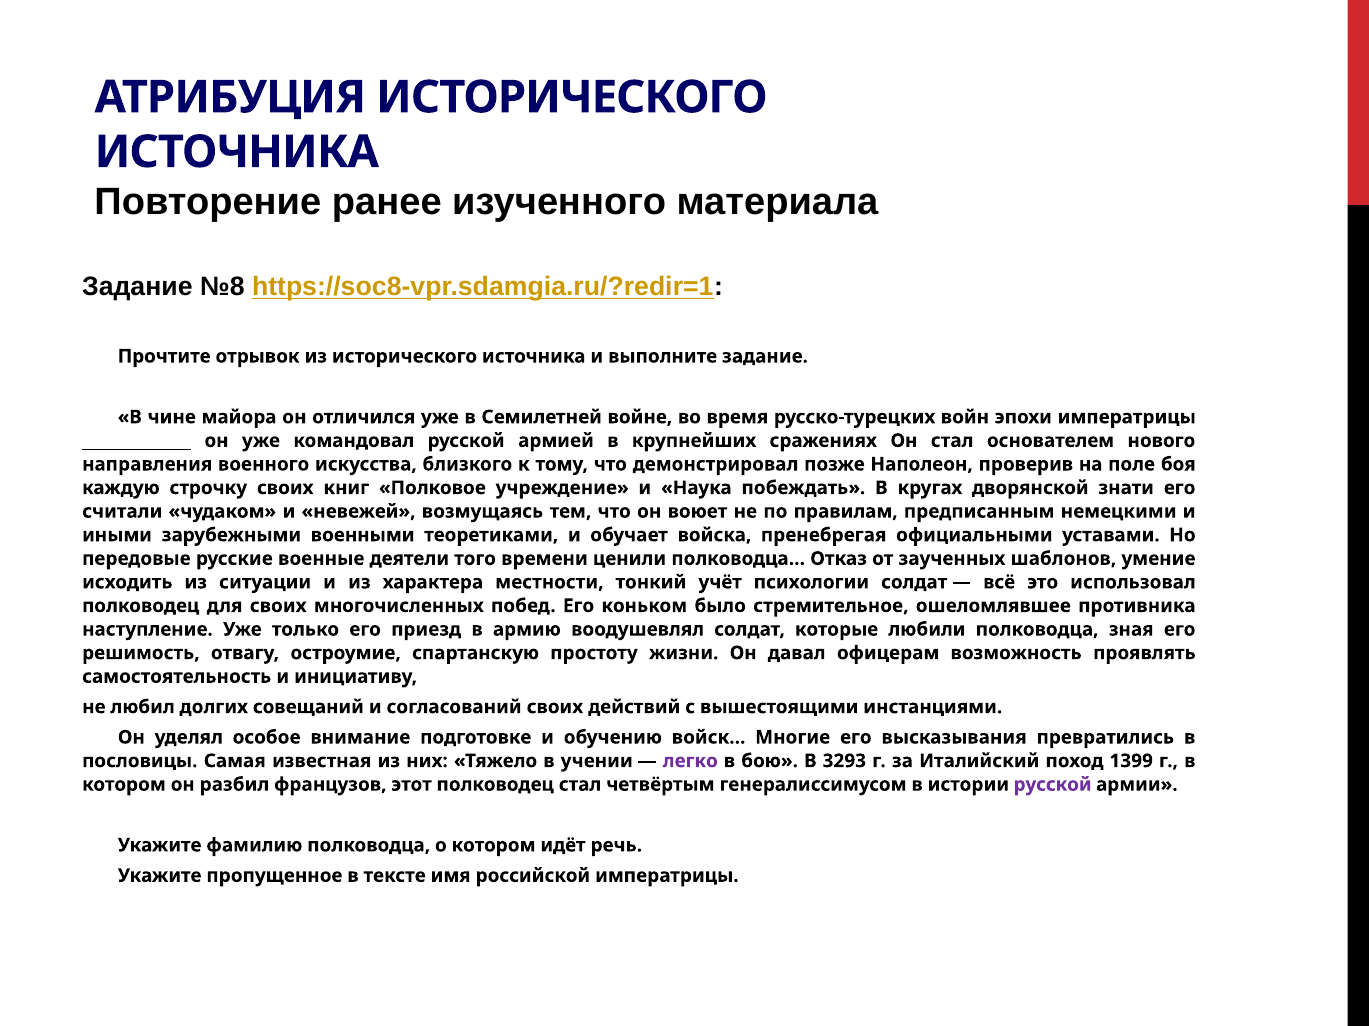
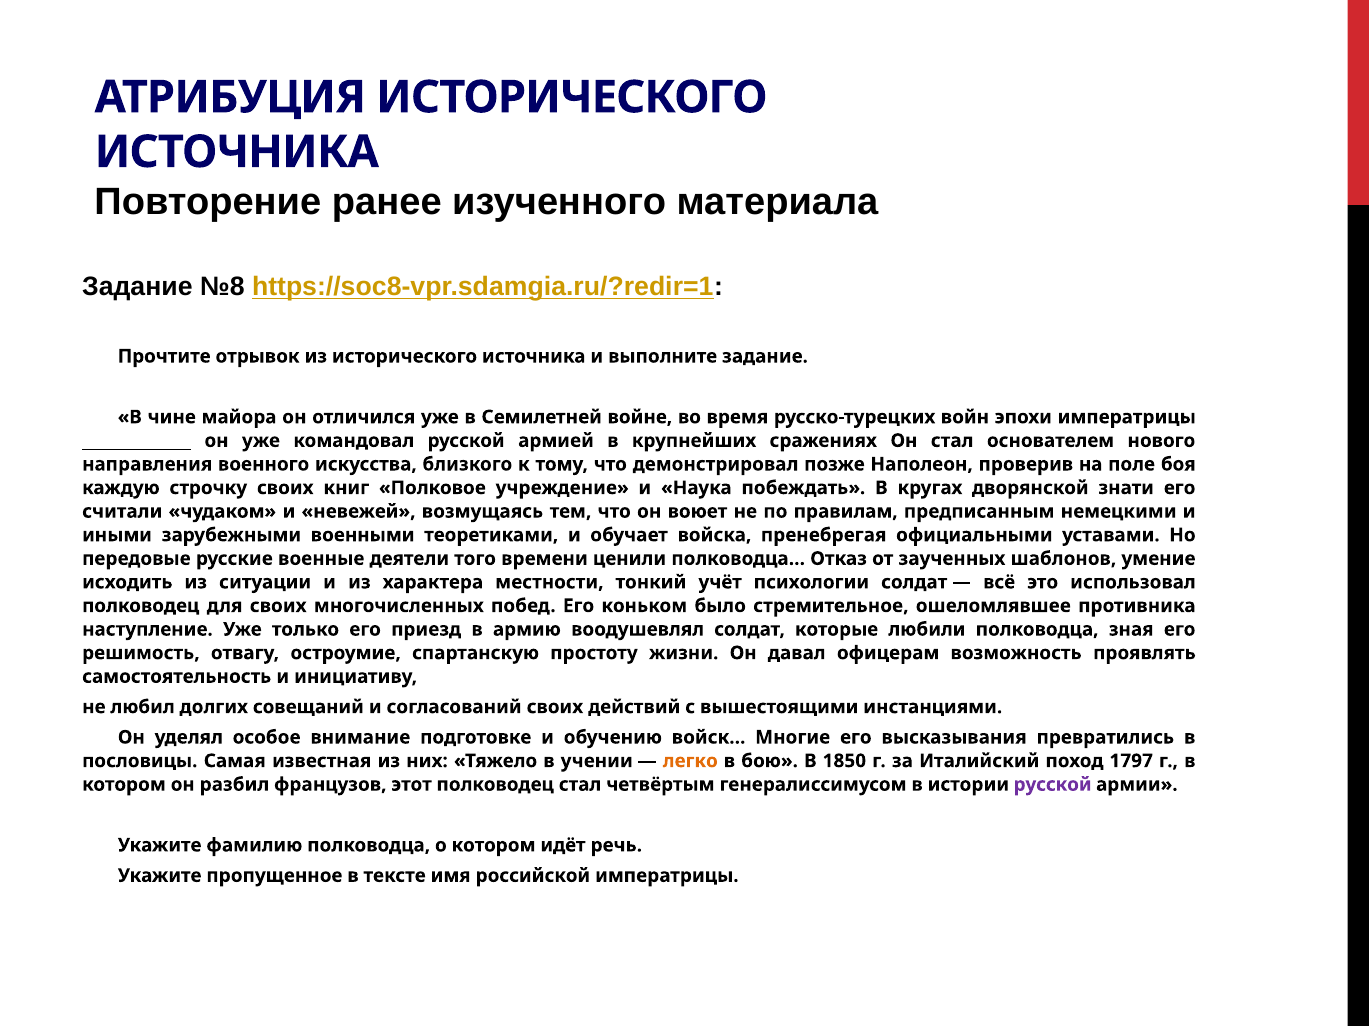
легко colour: purple -> orange
3293: 3293 -> 1850
1399: 1399 -> 1797
